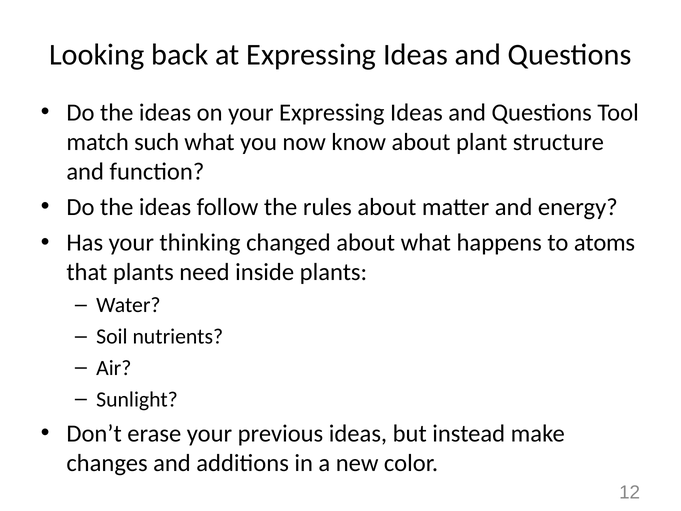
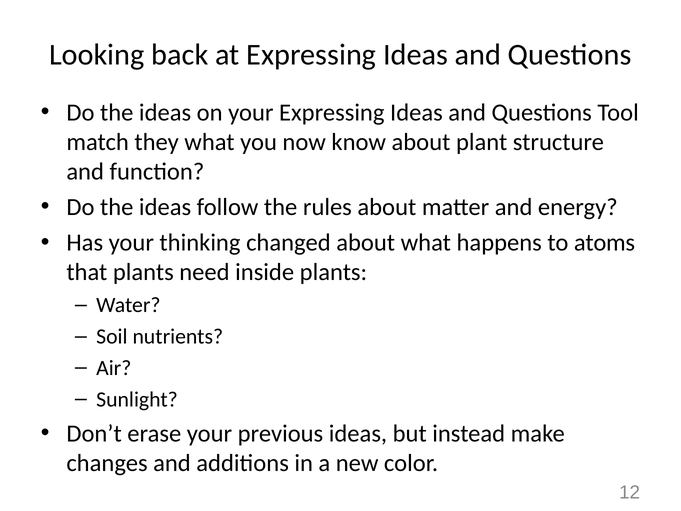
such: such -> they
